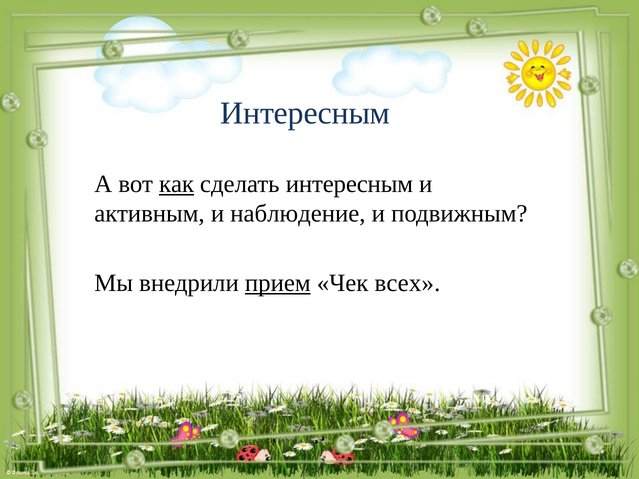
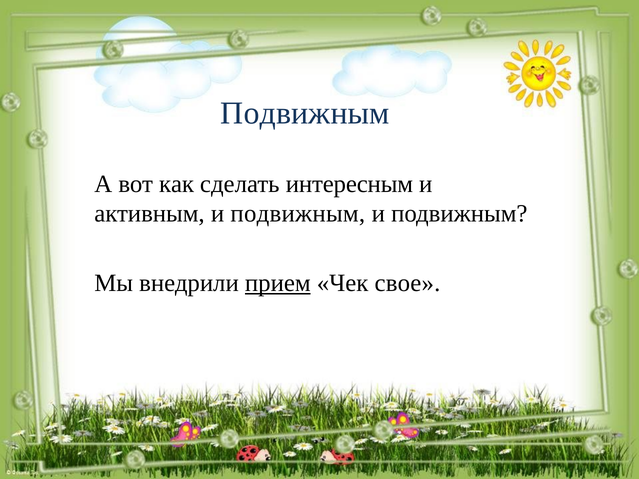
Интересным at (305, 113): Интересным -> Подвижным
как underline: present -> none
активным и наблюдение: наблюдение -> подвижным
всех: всех -> свое
